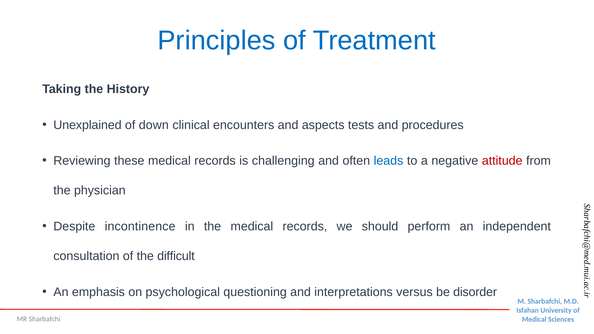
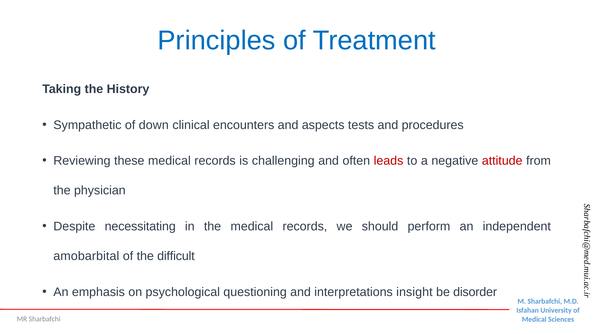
Unexplained: Unexplained -> Sympathetic
leads colour: blue -> red
incontinence: incontinence -> necessitating
consultation: consultation -> amobarbital
versus: versus -> insight
